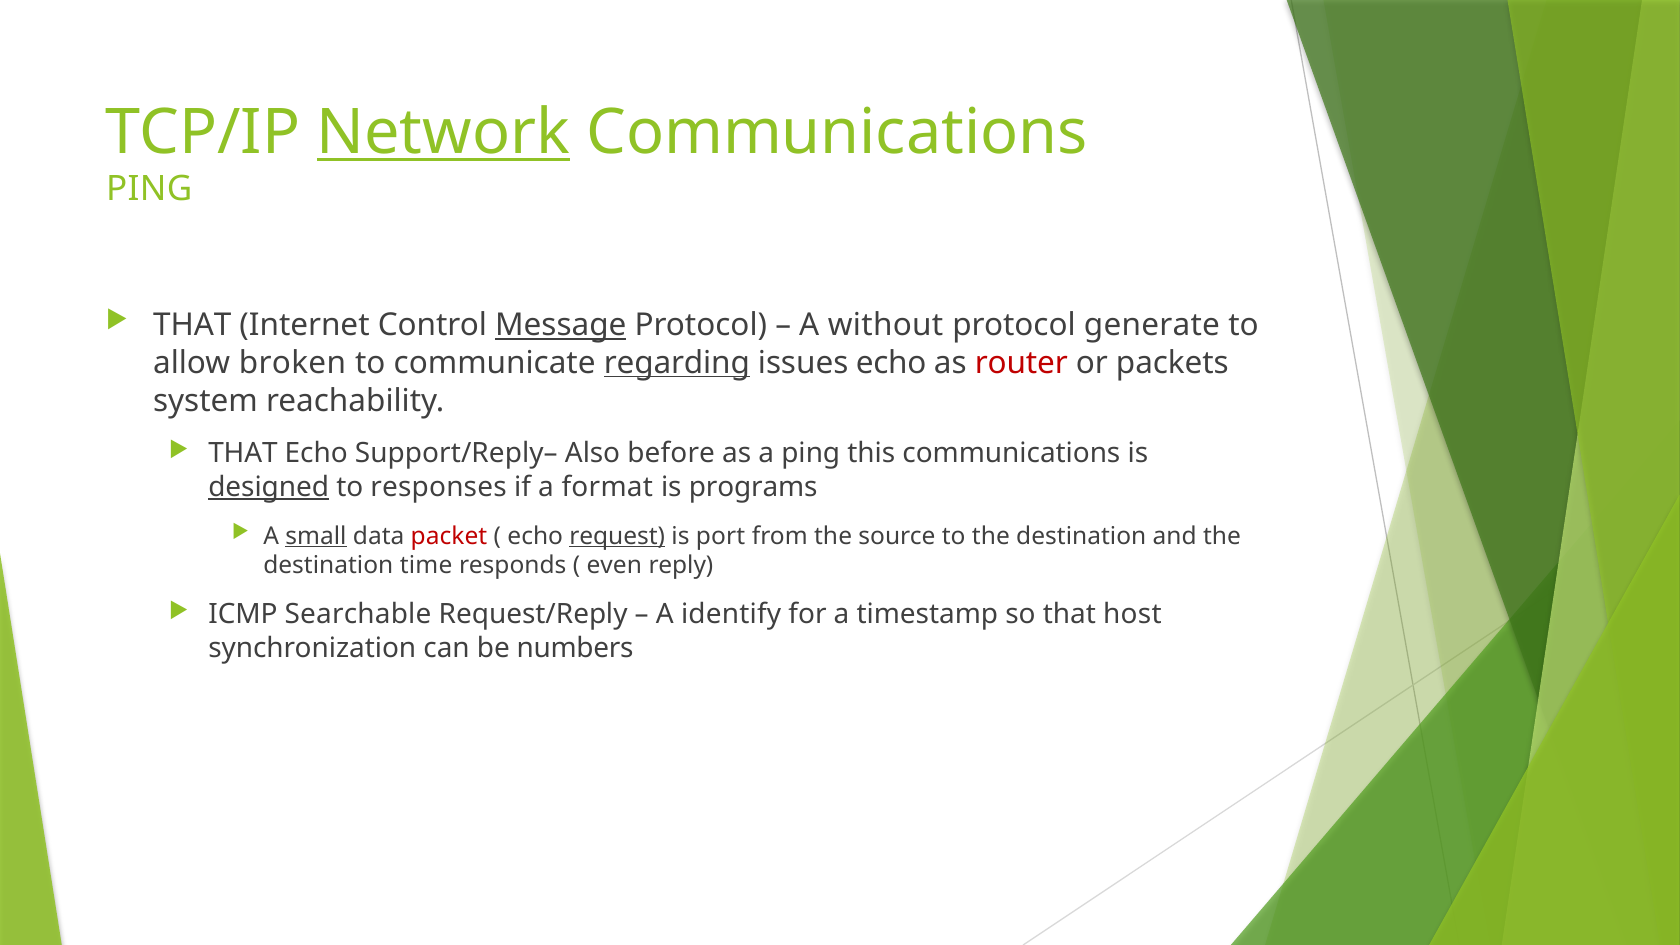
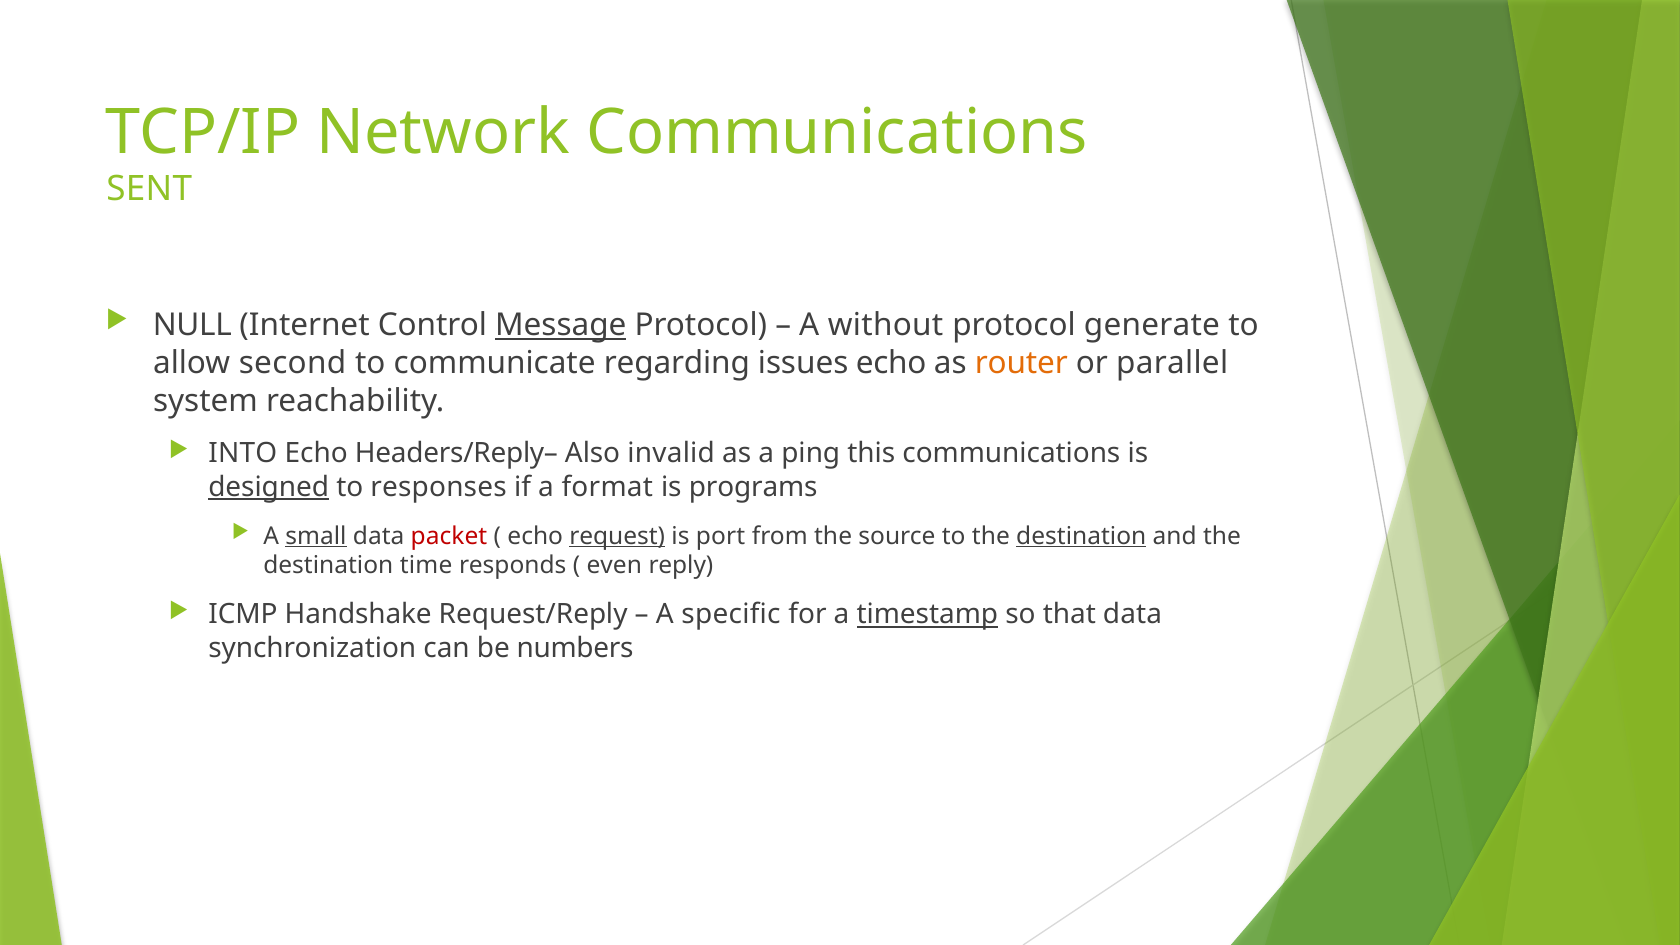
Network underline: present -> none
PING at (149, 189): PING -> SENT
THAT at (192, 325): THAT -> NULL
broken: broken -> second
regarding underline: present -> none
router colour: red -> orange
packets: packets -> parallel
THAT at (243, 454): THAT -> INTO
Support/Reply–: Support/Reply– -> Headers/Reply–
before: before -> invalid
destination at (1081, 536) underline: none -> present
Searchable: Searchable -> Handshake
identify: identify -> specific
timestamp underline: none -> present
that host: host -> data
